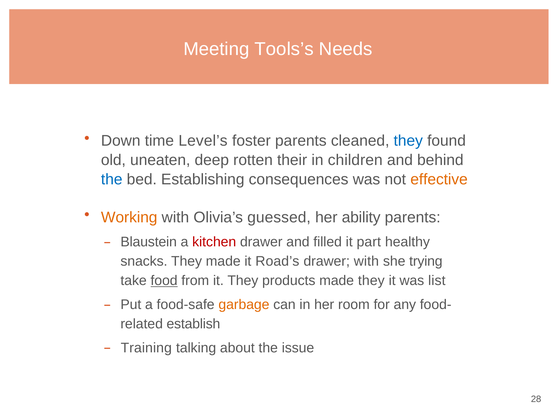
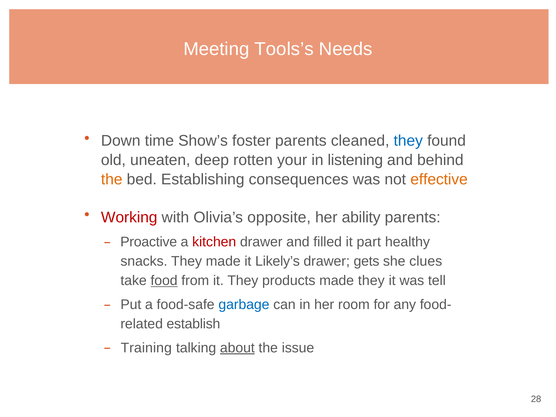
Level’s: Level’s -> Show’s
their: their -> your
children: children -> listening
the at (112, 179) colour: blue -> orange
Working colour: orange -> red
guessed: guessed -> opposite
Blaustein: Blaustein -> Proactive
Road’s: Road’s -> Likely’s
drawer with: with -> gets
trying: trying -> clues
list: list -> tell
garbage colour: orange -> blue
about underline: none -> present
